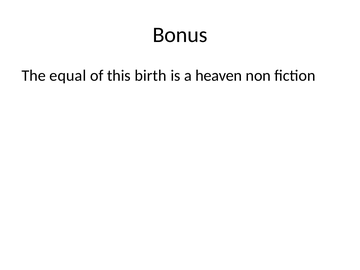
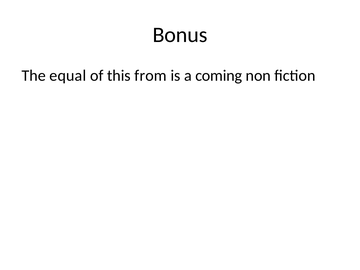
birth: birth -> from
heaven: heaven -> coming
